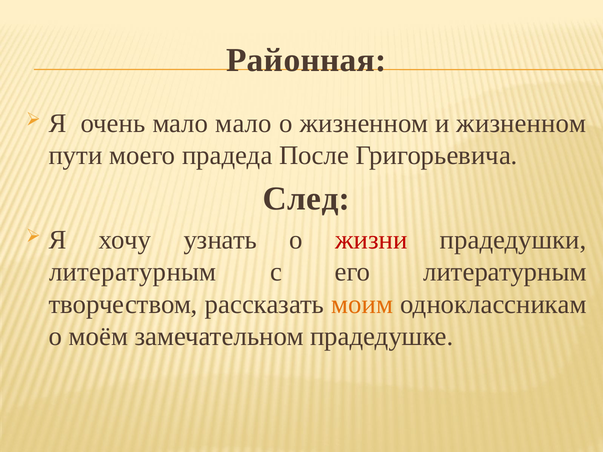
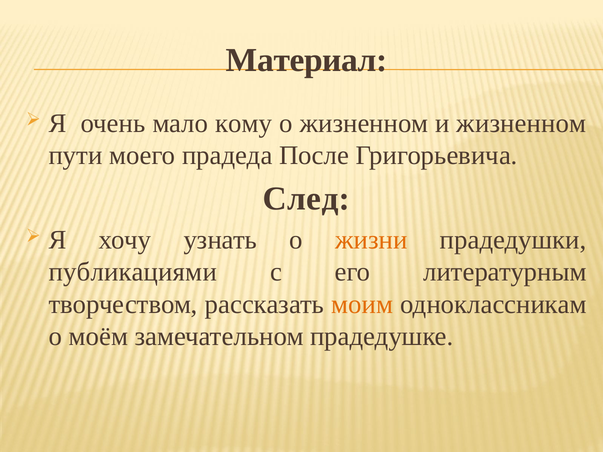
Районная: Районная -> Материал
мало мало: мало -> кому
жизни colour: red -> orange
литературным at (133, 272): литературным -> публикациями
